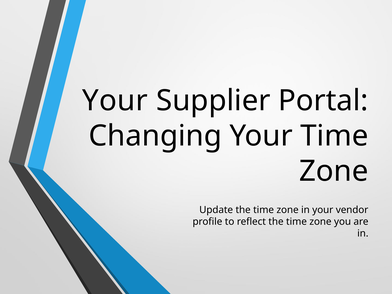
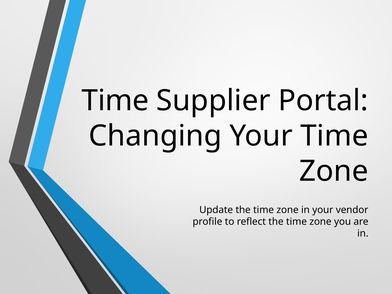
Your at (115, 101): Your -> Time
